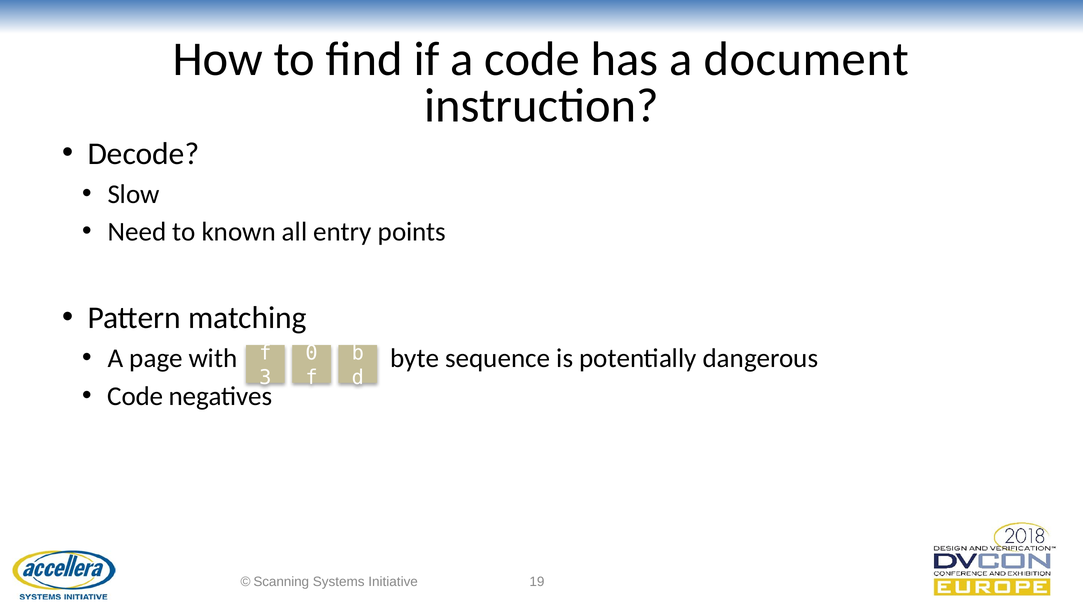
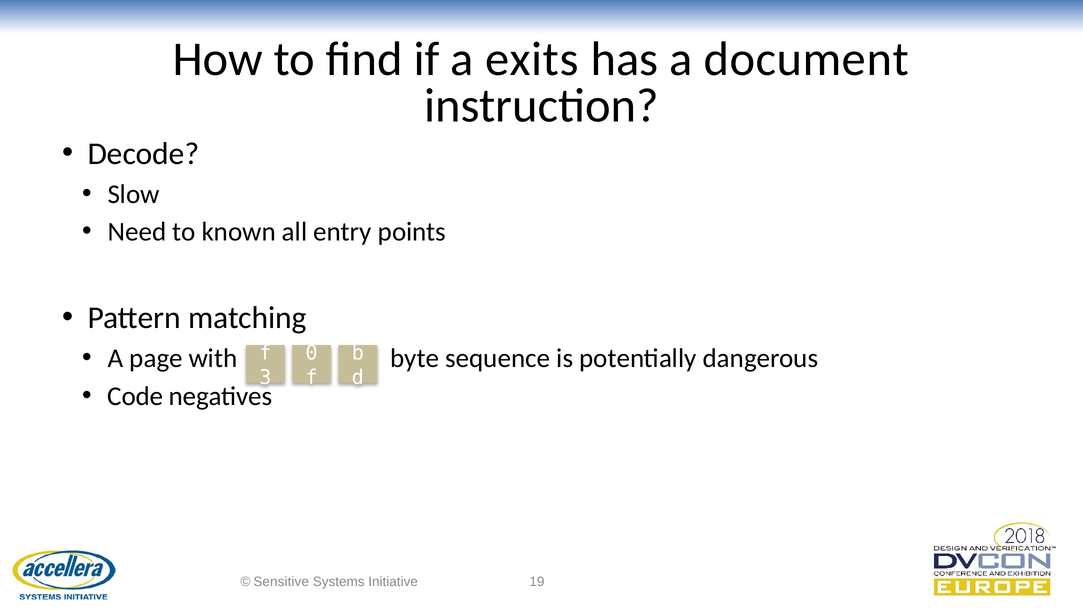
a code: code -> exits
Scanning: Scanning -> Sensitive
